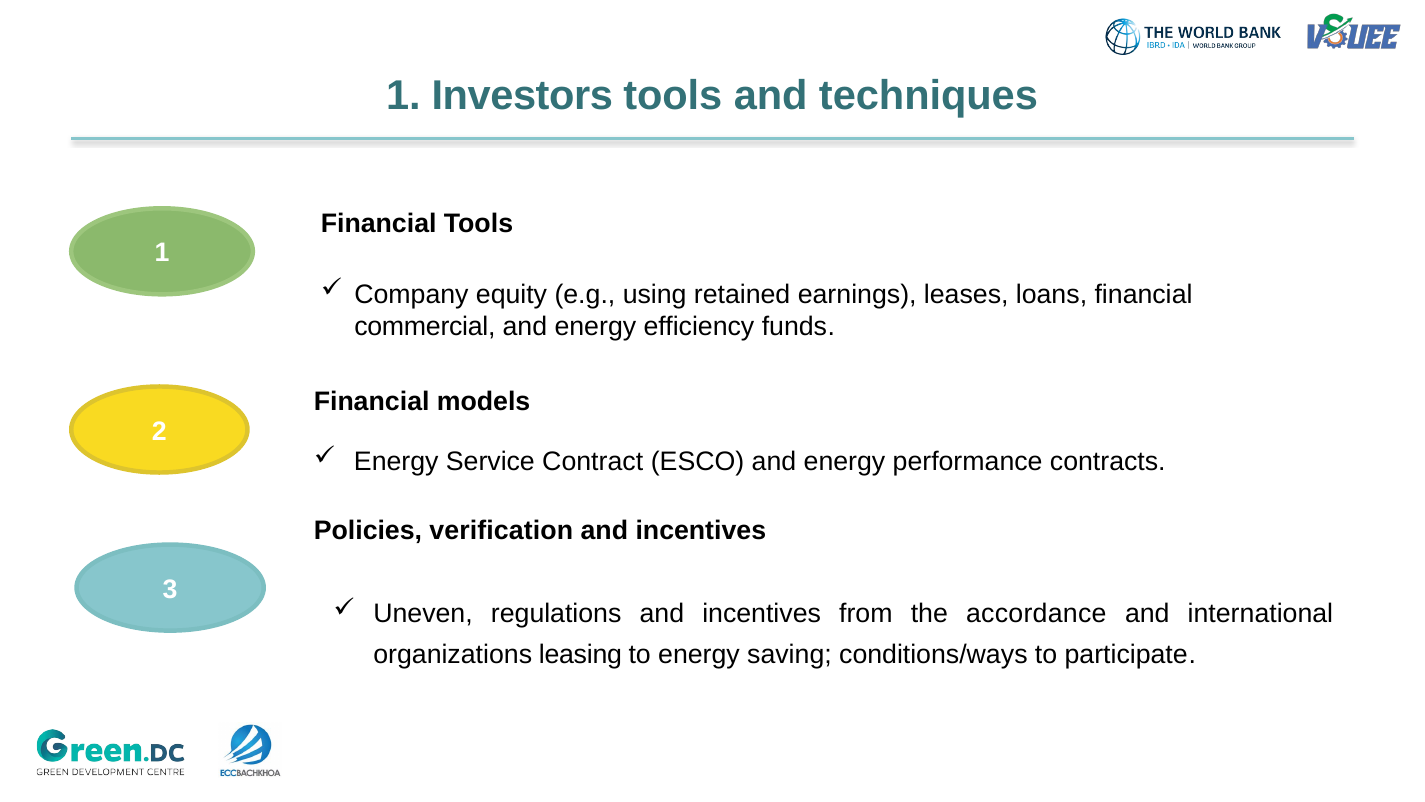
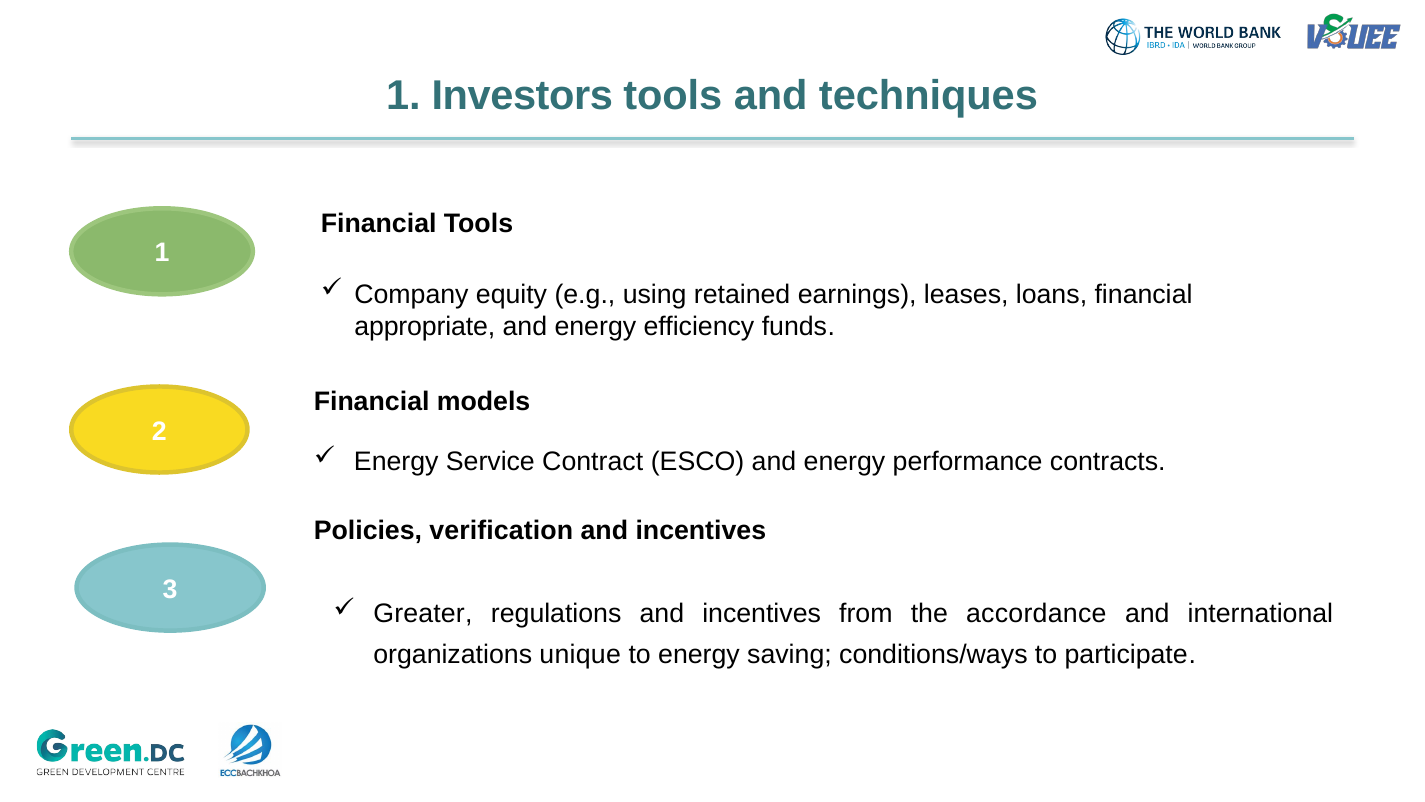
commercial: commercial -> appropriate
Uneven: Uneven -> Greater
leasing: leasing -> unique
